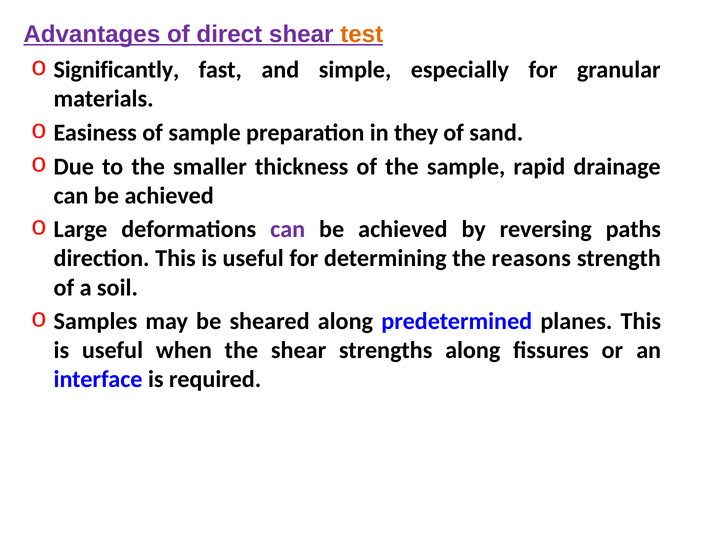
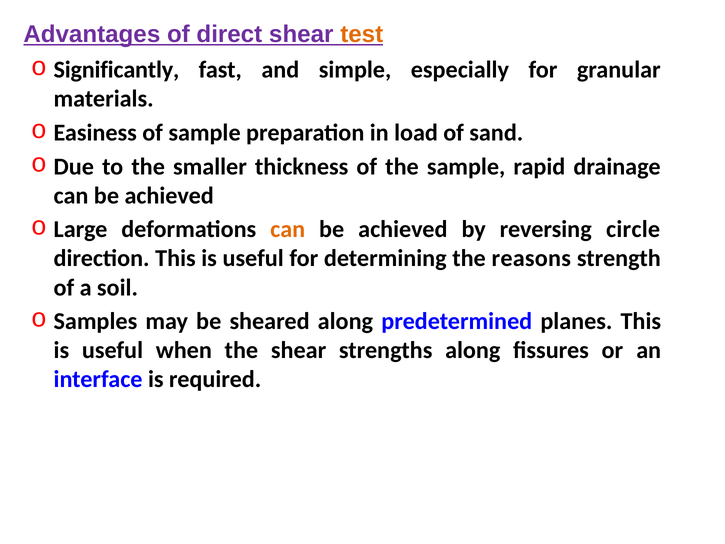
they: they -> load
can at (288, 229) colour: purple -> orange
paths: paths -> circle
